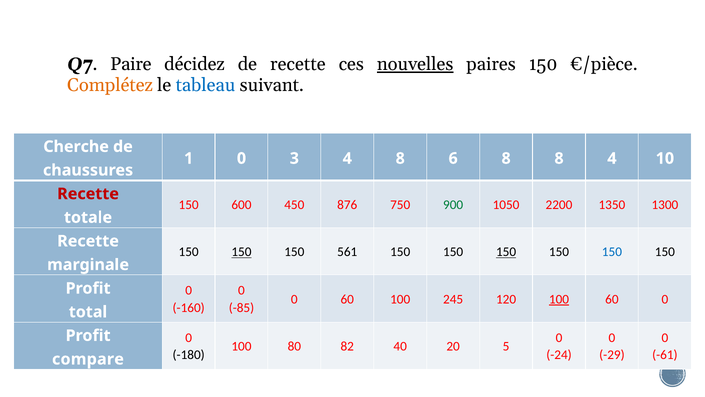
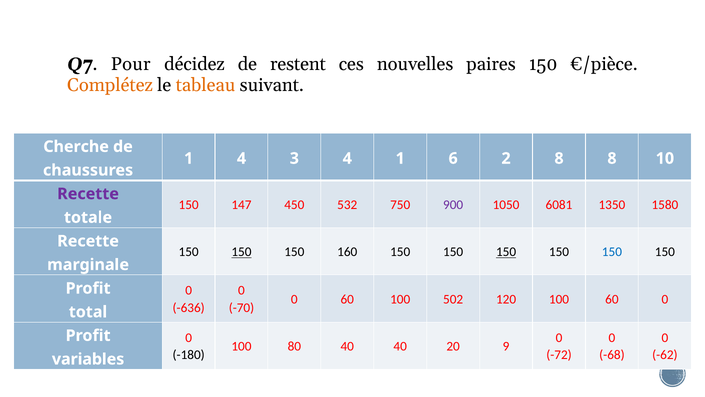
Paire: Paire -> Pour
de recette: recette -> restent
nouvelles underline: present -> none
tableau colour: blue -> orange
1 0: 0 -> 4
4 8: 8 -> 1
6 8: 8 -> 2
8 4: 4 -> 8
Recette at (88, 194) colour: red -> purple
600: 600 -> 147
876: 876 -> 532
900 colour: green -> purple
2200: 2200 -> 6081
1300: 1300 -> 1580
561: 561 -> 160
245: 245 -> 502
100 at (559, 299) underline: present -> none
-160: -160 -> -636
-85: -85 -> -70
80 82: 82 -> 40
5: 5 -> 9
-24: -24 -> -72
-29: -29 -> -68
-61: -61 -> -62
compare: compare -> variables
